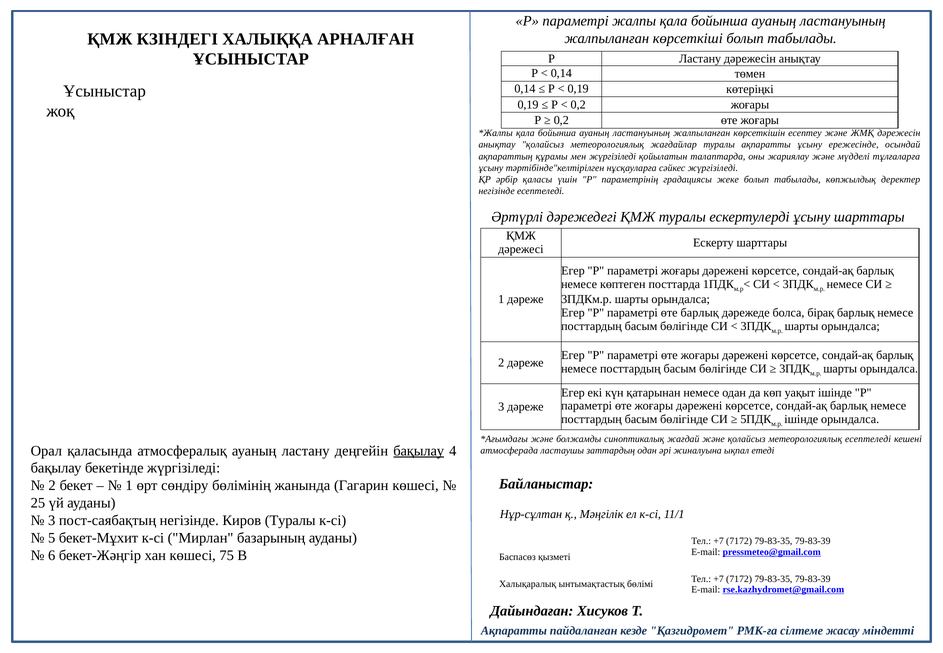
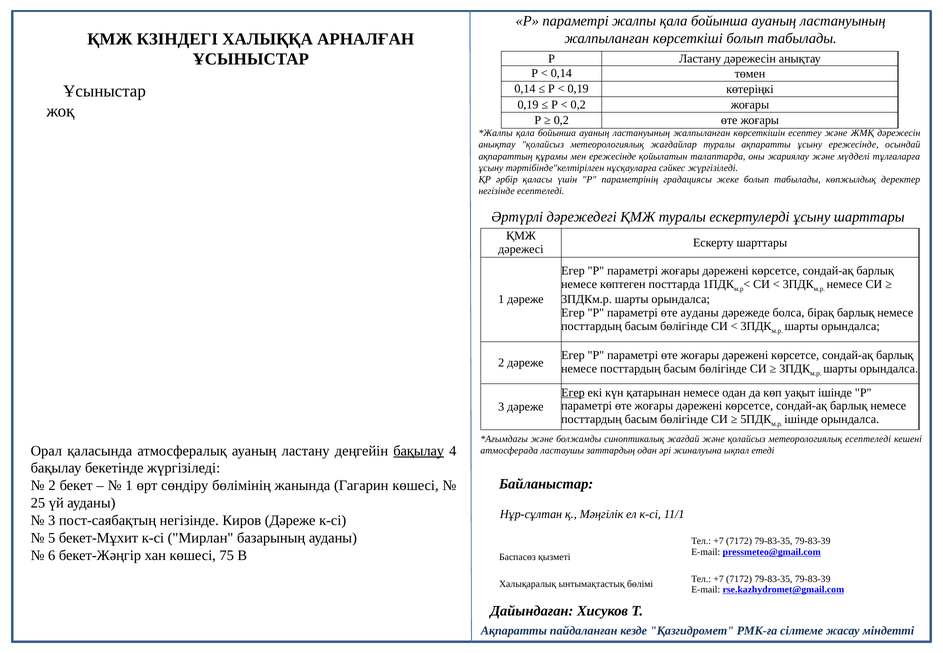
мен жүргізіледі: жүргізіледі -> ережесінде
өте барлық: барлық -> ауданы
Егер at (573, 392) underline: none -> present
Киров Туралы: Туралы -> Дәреже
